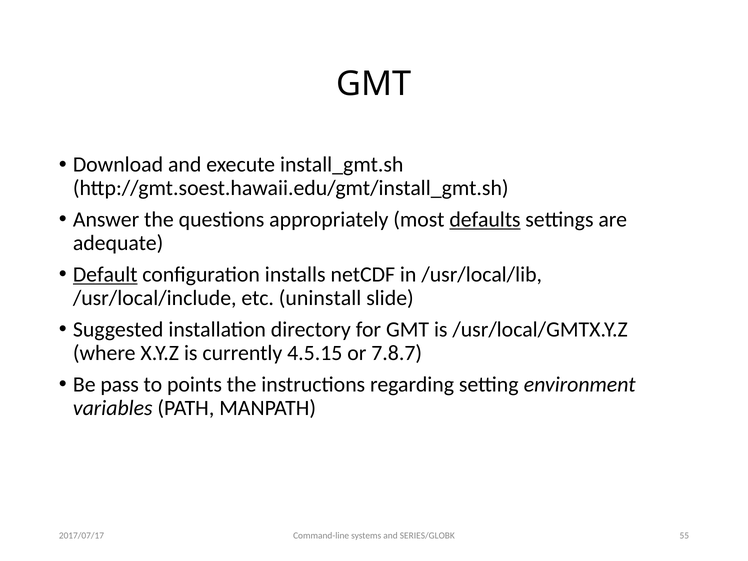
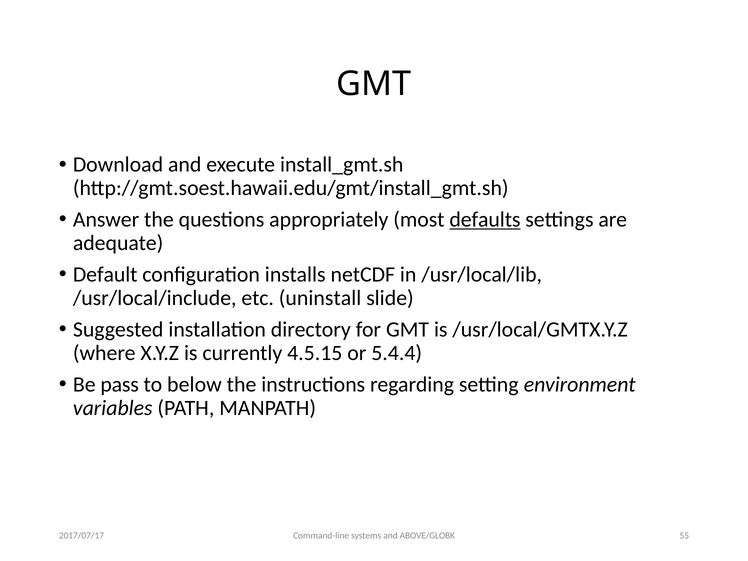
Default underline: present -> none
7.8.7: 7.8.7 -> 5.4.4
points: points -> below
SERIES/GLOBK: SERIES/GLOBK -> ABOVE/GLOBK
